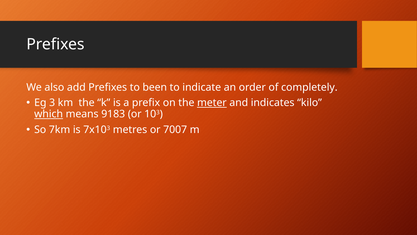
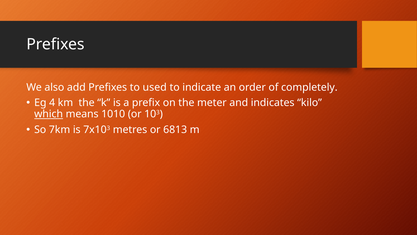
been: been -> used
3: 3 -> 4
meter underline: present -> none
9183: 9183 -> 1010
7007: 7007 -> 6813
